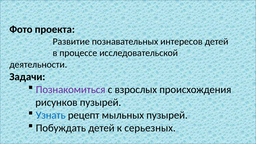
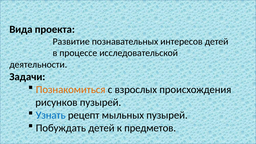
Фото: Фото -> Вида
Познакомиться colour: purple -> orange
серьезных: серьезных -> предметов
